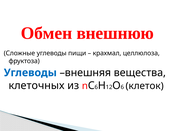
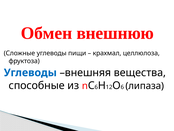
клеточных: клеточных -> способные
клеток: клеток -> липаза
